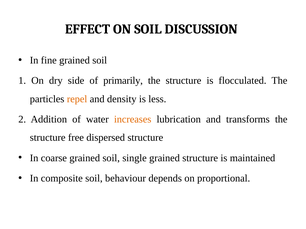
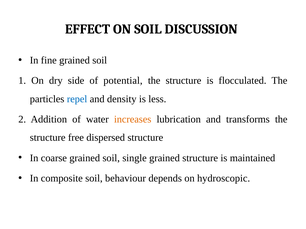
primarily: primarily -> potential
repel colour: orange -> blue
proportional: proportional -> hydroscopic
